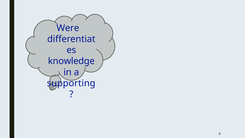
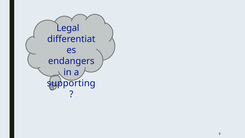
Were: Were -> Legal
knowledge: knowledge -> endangers
